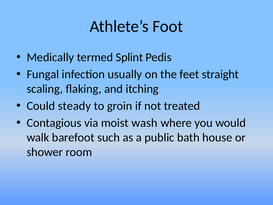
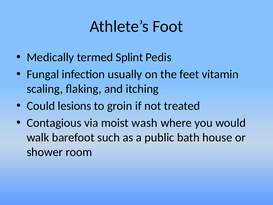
straight: straight -> vitamin
steady: steady -> lesions
